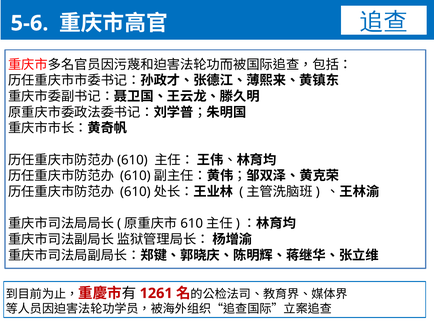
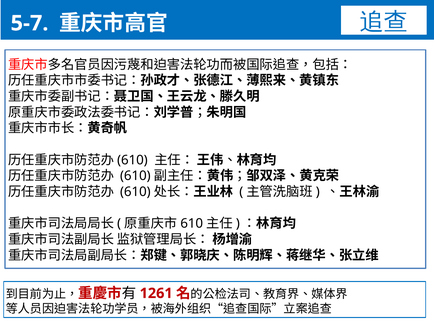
5-6: 5-6 -> 5-7
